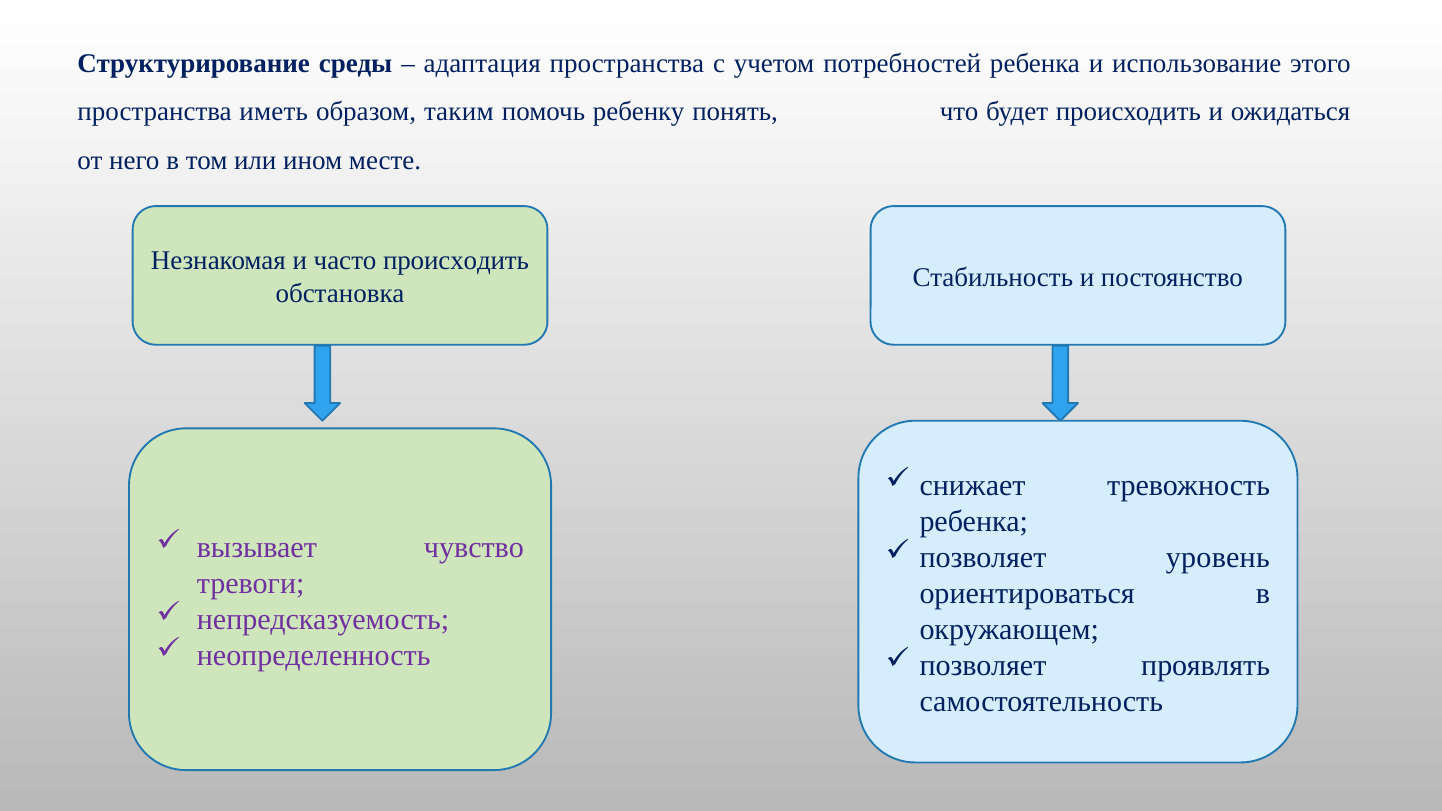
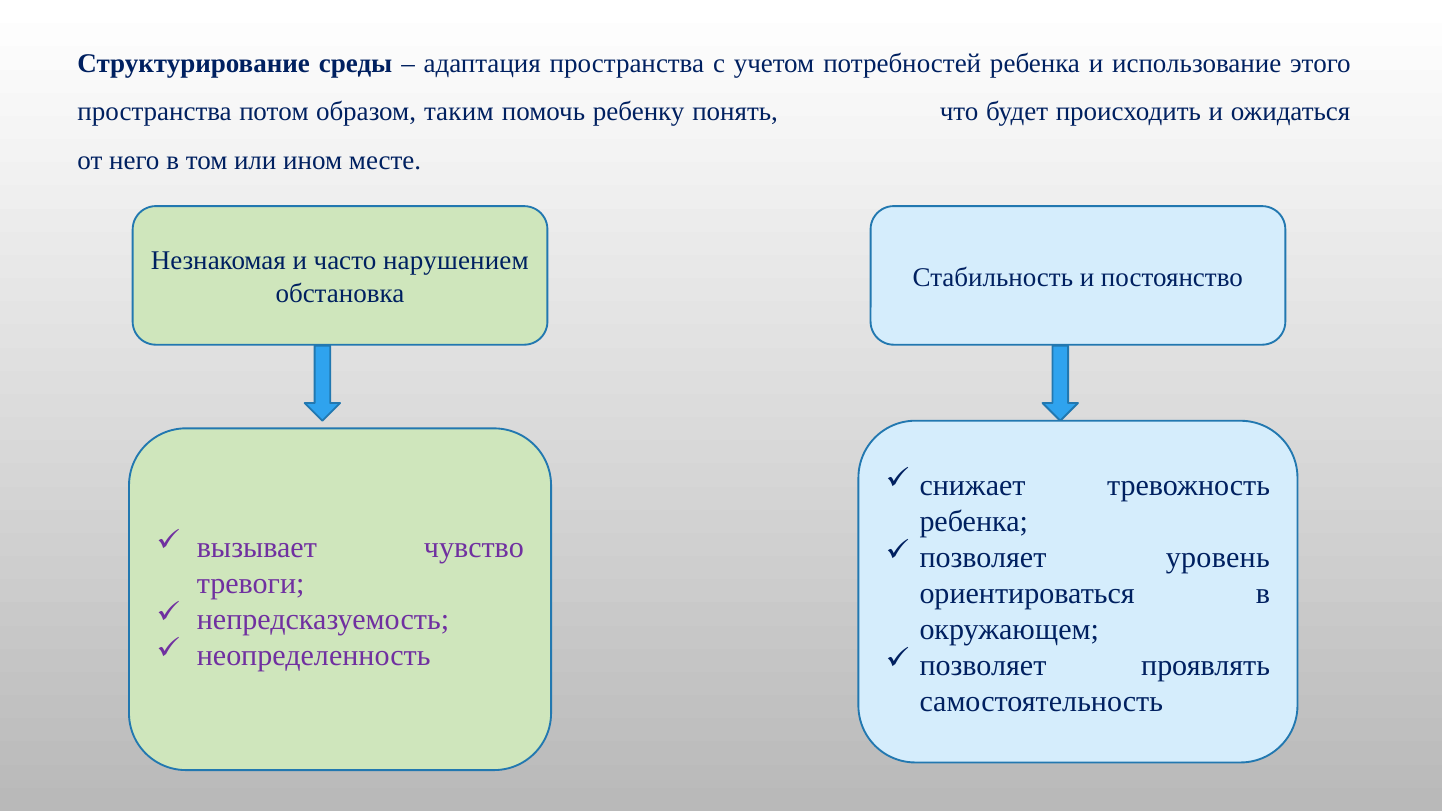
иметь: иметь -> потом
часто происходить: происходить -> нарушением
